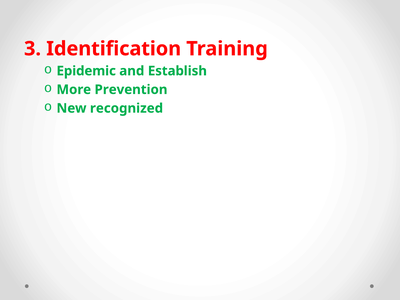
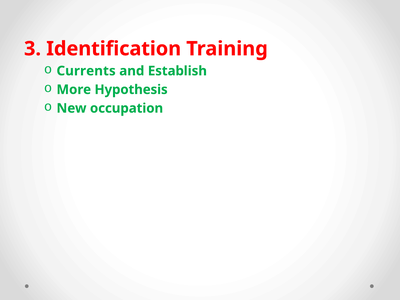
Epidemic: Epidemic -> Currents
Prevention: Prevention -> Hypothesis
recognized: recognized -> occupation
